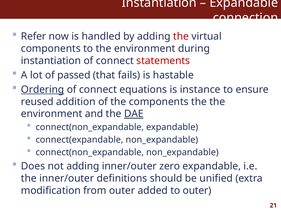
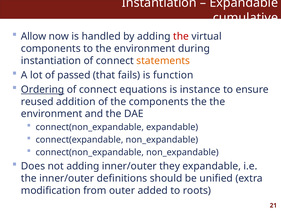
connection: connection -> cumulative
Refer: Refer -> Allow
statements colour: red -> orange
hastable: hastable -> function
DAE underline: present -> none
zero: zero -> they
to outer: outer -> roots
